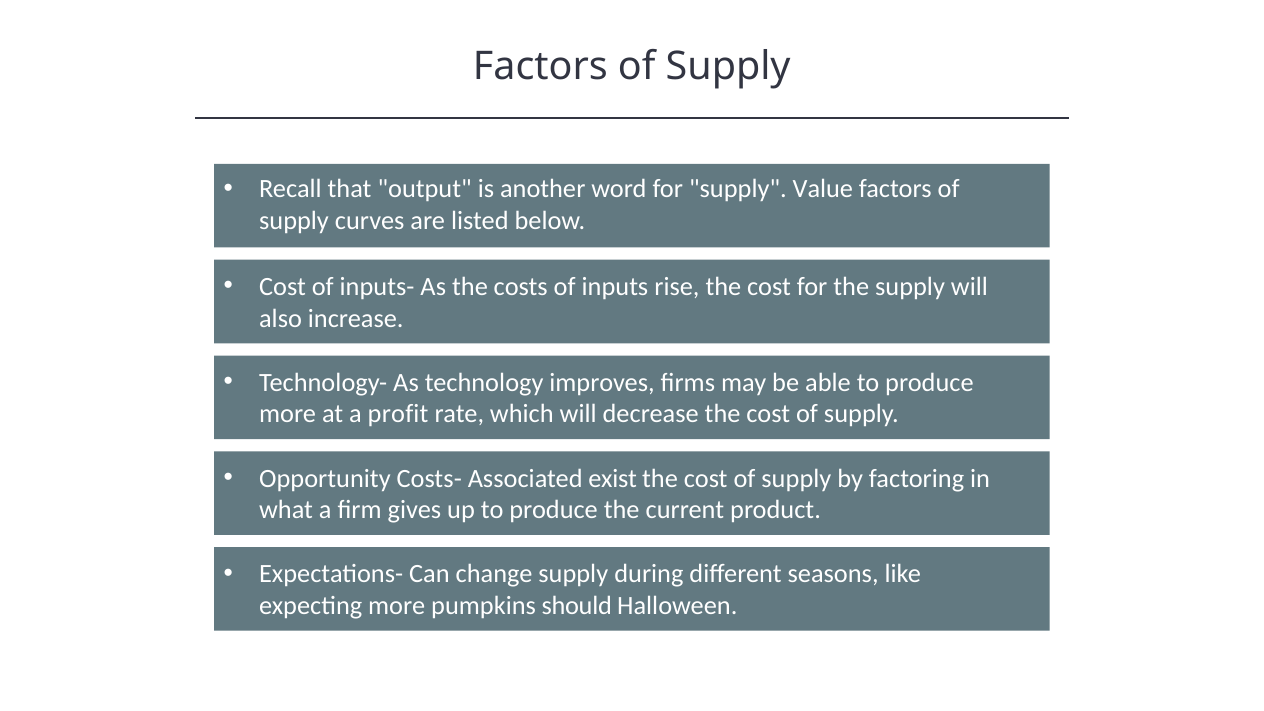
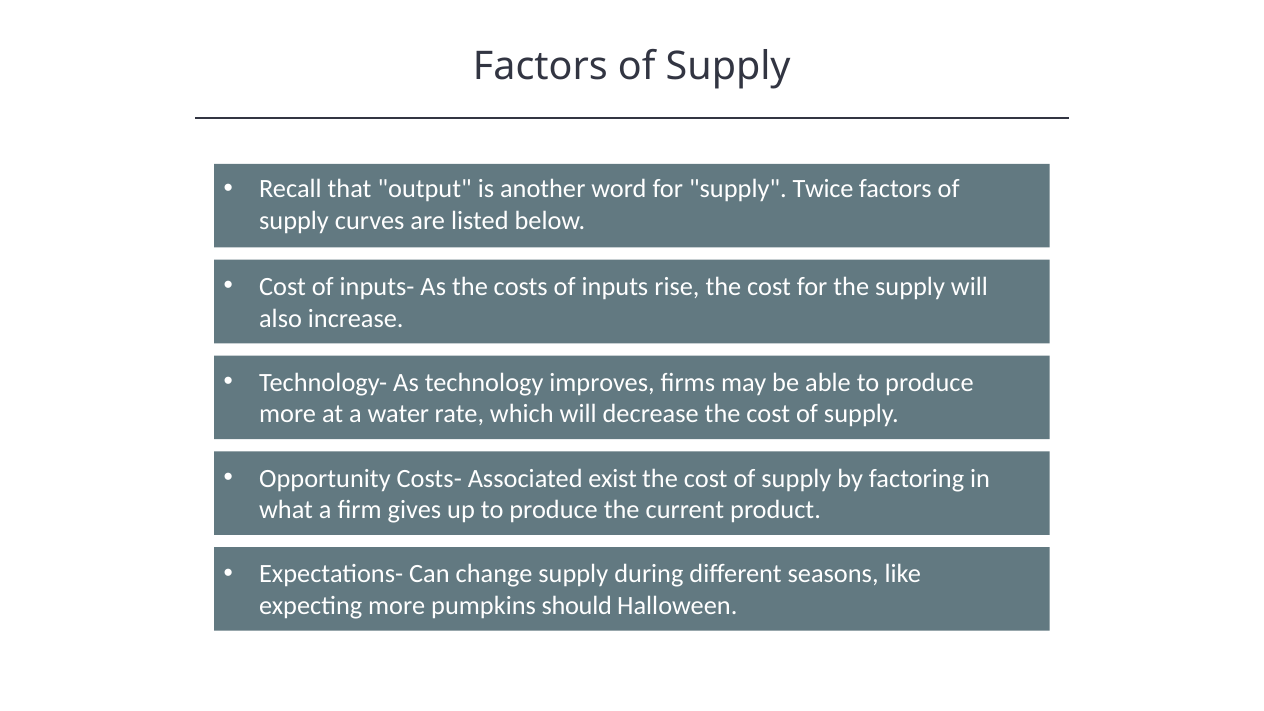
Value: Value -> Twice
profit: profit -> water
